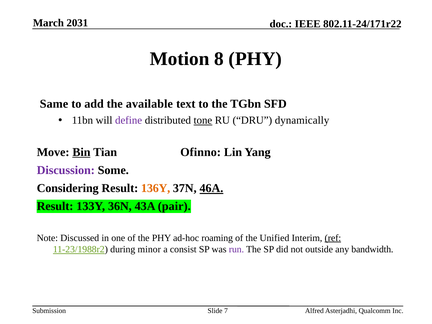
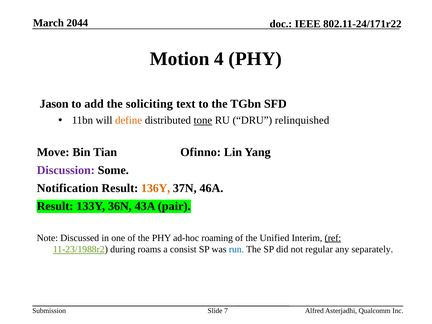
2031: 2031 -> 2044
8: 8 -> 4
Same: Same -> Jason
available: available -> soliciting
define colour: purple -> orange
dynamically: dynamically -> relinquished
Bin underline: present -> none
Considering: Considering -> Notification
46A underline: present -> none
minor: minor -> roams
run colour: purple -> blue
outside: outside -> regular
bandwidth: bandwidth -> separately
